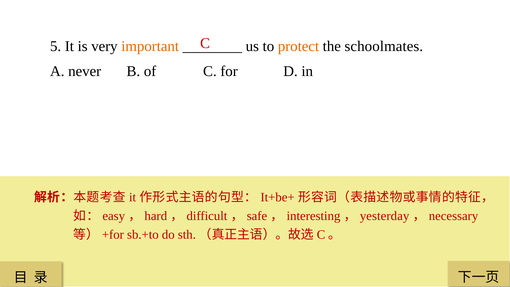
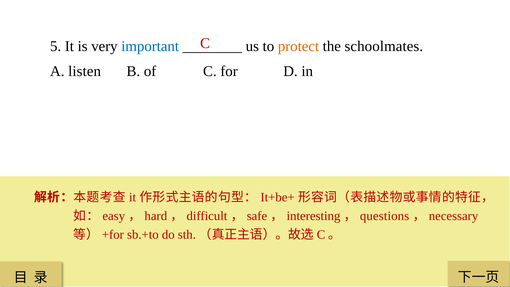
important colour: orange -> blue
never: never -> listen
yesterday: yesterday -> questions
